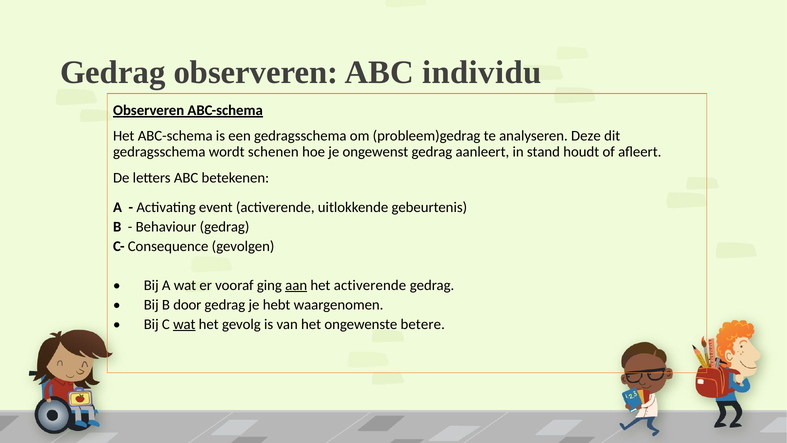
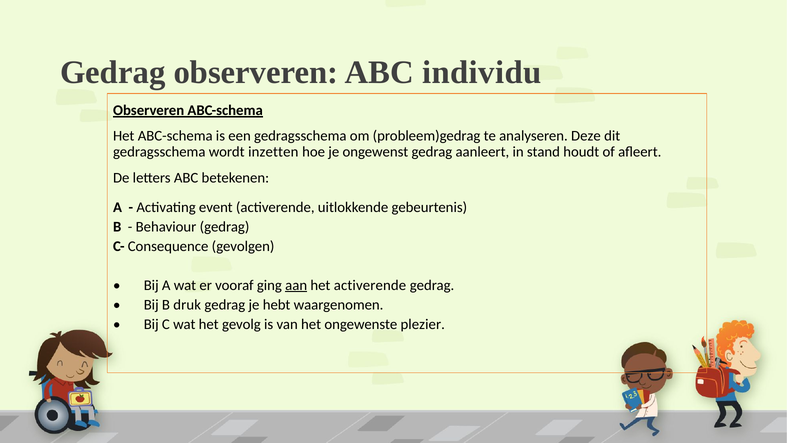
schenen: schenen -> inzetten
door: door -> druk
wat at (184, 324) underline: present -> none
betere: betere -> plezier
